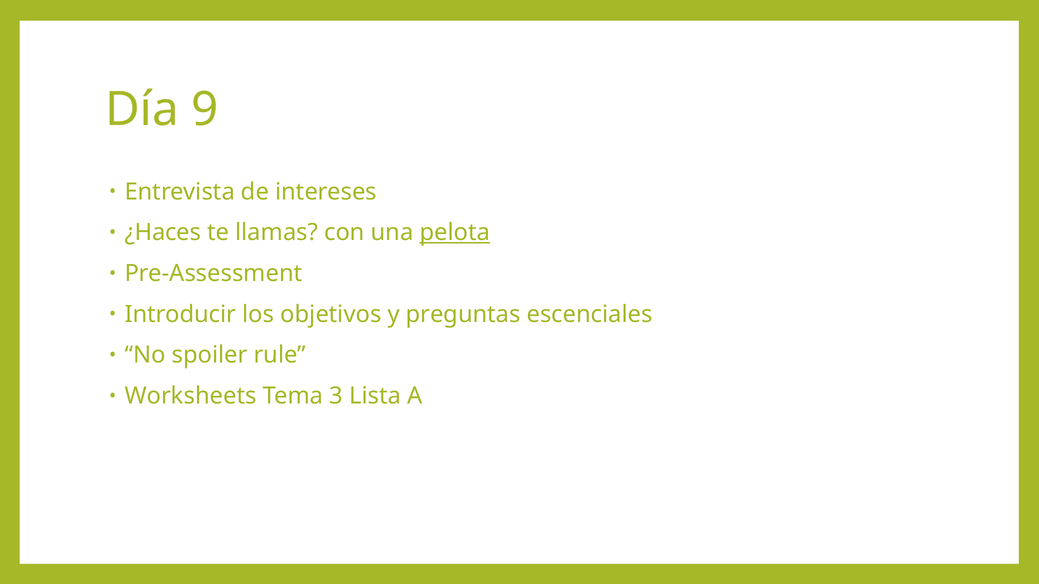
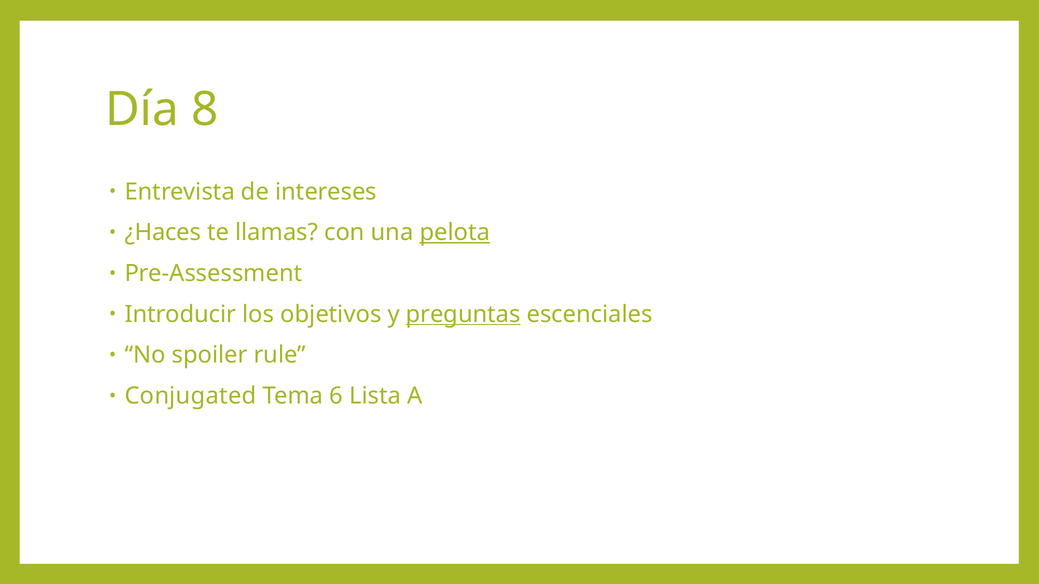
9: 9 -> 8
preguntas underline: none -> present
Worksheets: Worksheets -> Conjugated
3: 3 -> 6
